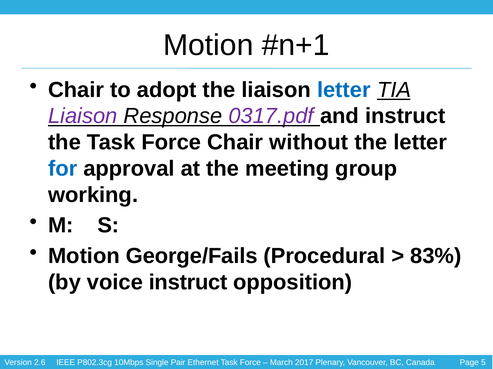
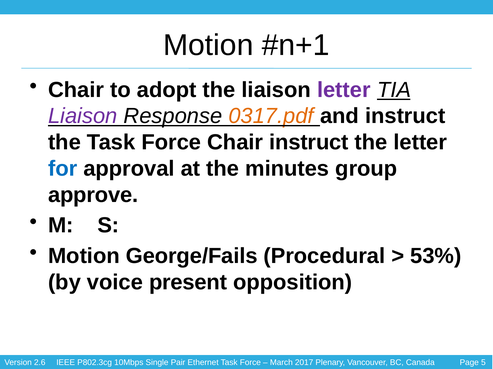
letter at (344, 90) colour: blue -> purple
0317.pdf colour: purple -> orange
Chair without: without -> instruct
meeting: meeting -> minutes
working: working -> approve
83%: 83% -> 53%
voice instruct: instruct -> present
